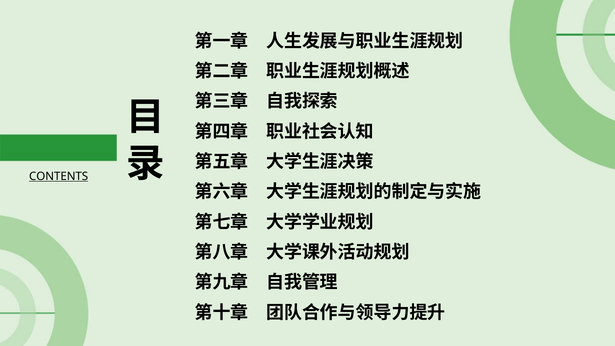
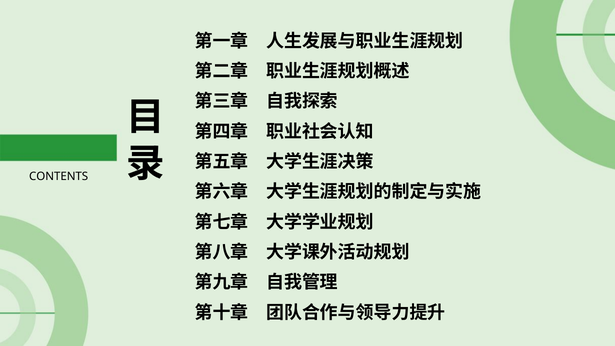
CONTENTS underline: present -> none
